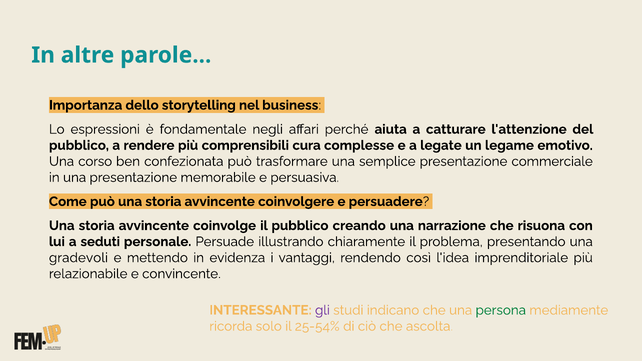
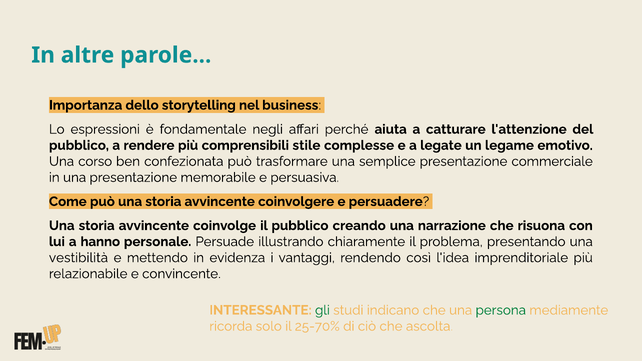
cura: cura -> stile
seduti: seduti -> hanno
gradevoli: gradevoli -> vestibilità
gli colour: purple -> green
25-54%: 25-54% -> 25-70%
